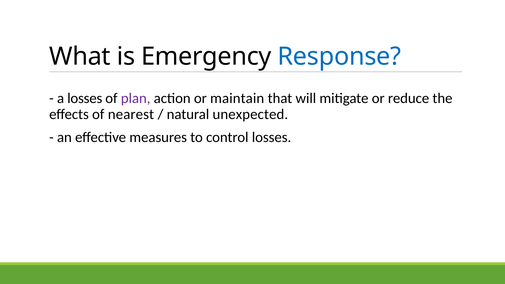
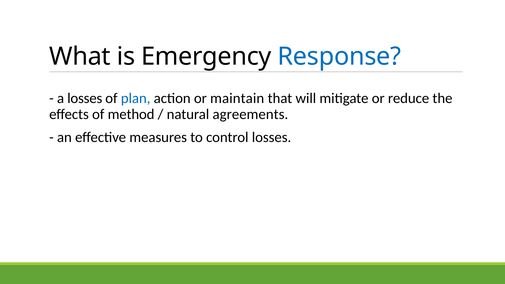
plan colour: purple -> blue
nearest: nearest -> method
unexpected: unexpected -> agreements
